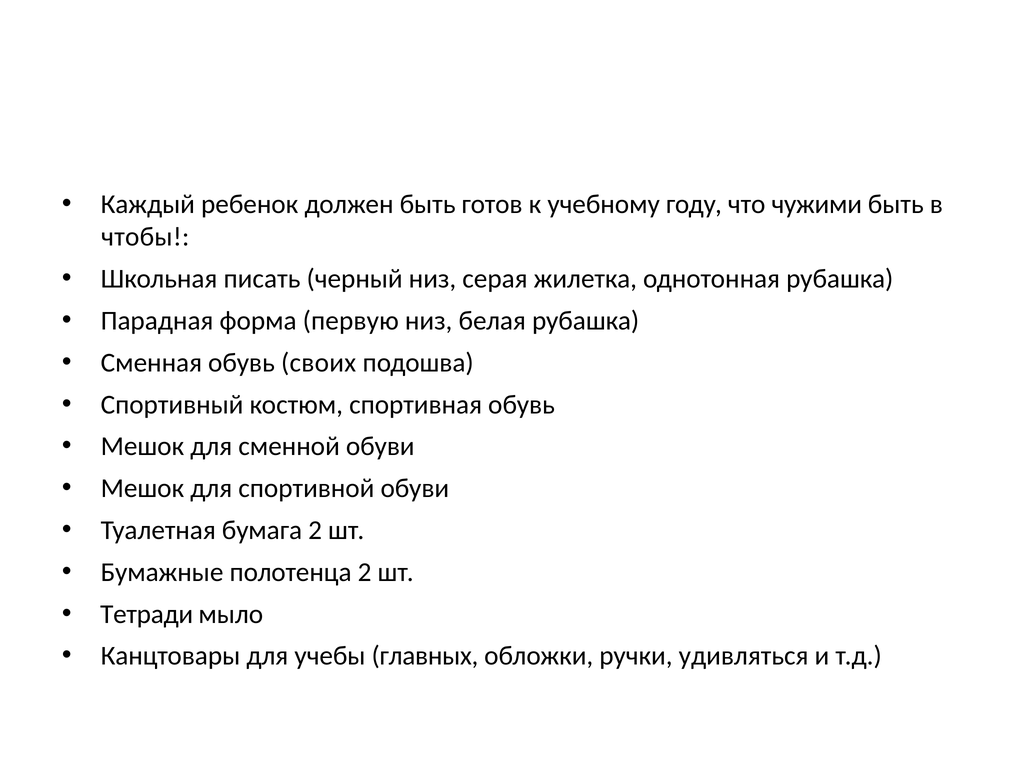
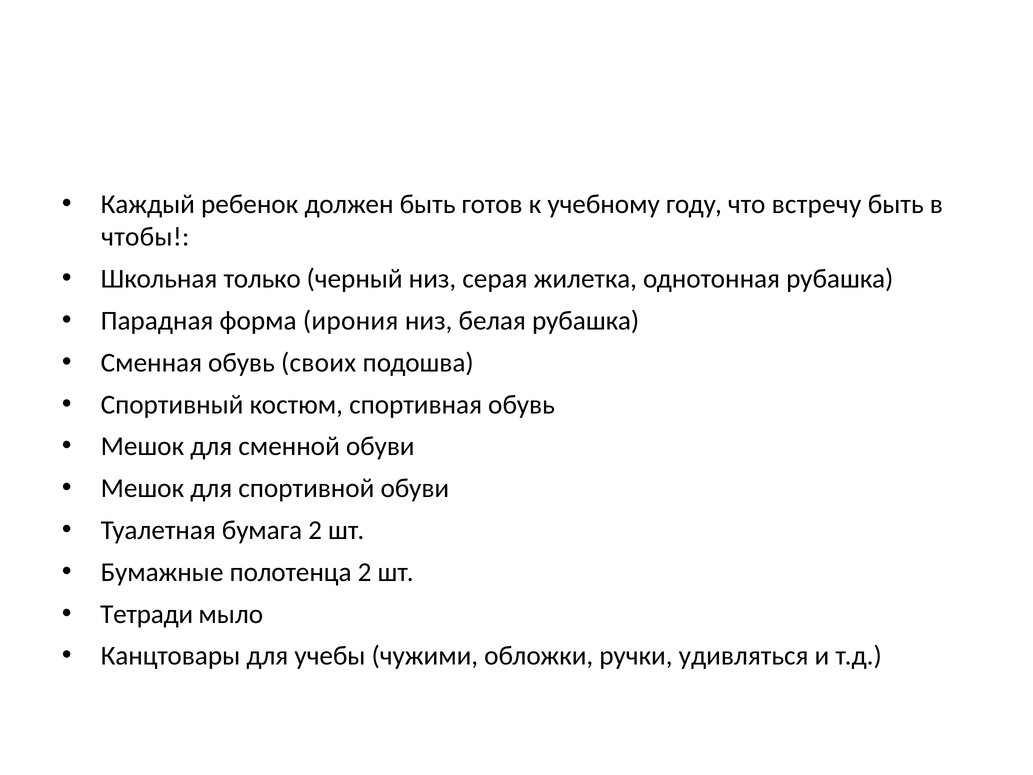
чужими: чужими -> встречу
писать: писать -> только
первую: первую -> ирония
главных: главных -> чужими
